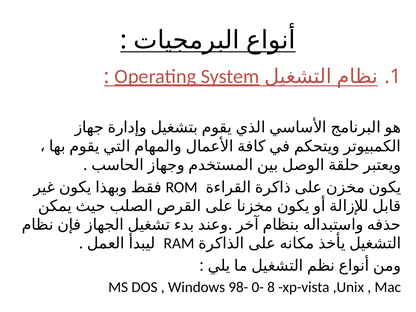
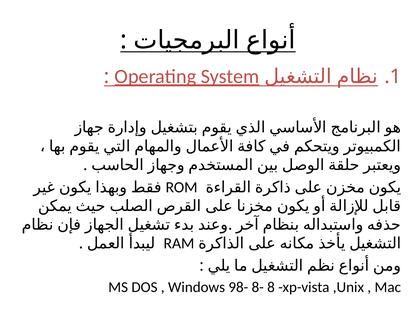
0-: 0- -> 8-
